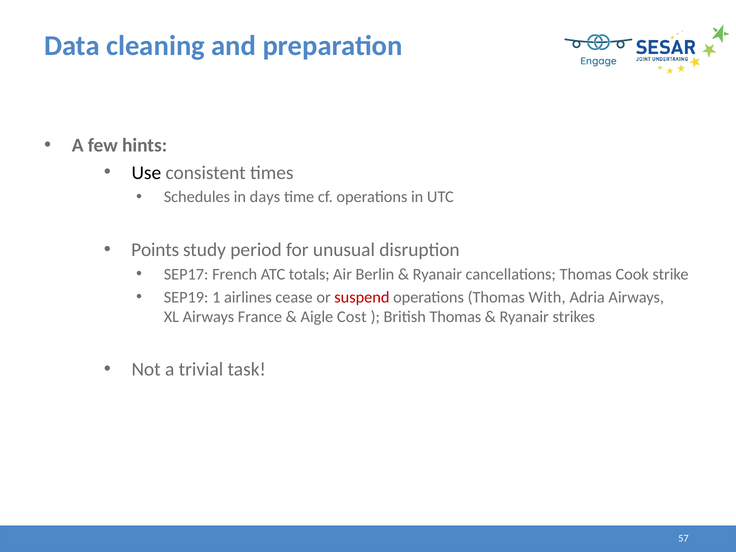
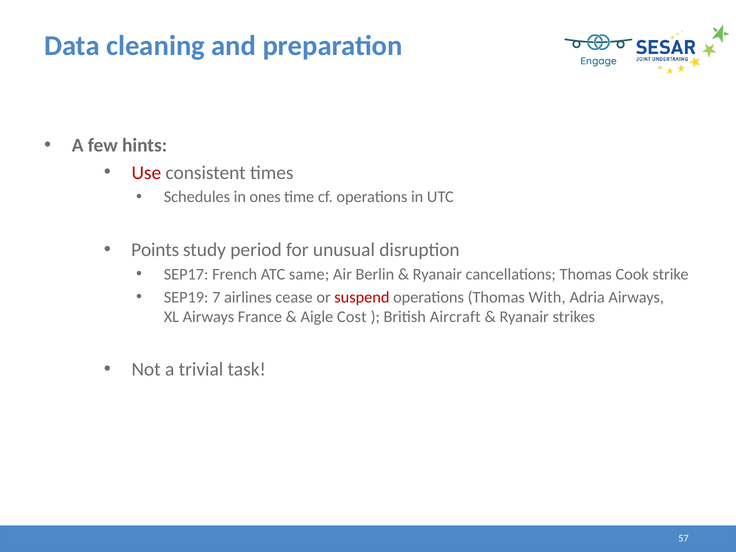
Use colour: black -> red
days: days -> ones
totals: totals -> same
1: 1 -> 7
British Thomas: Thomas -> Aircraft
